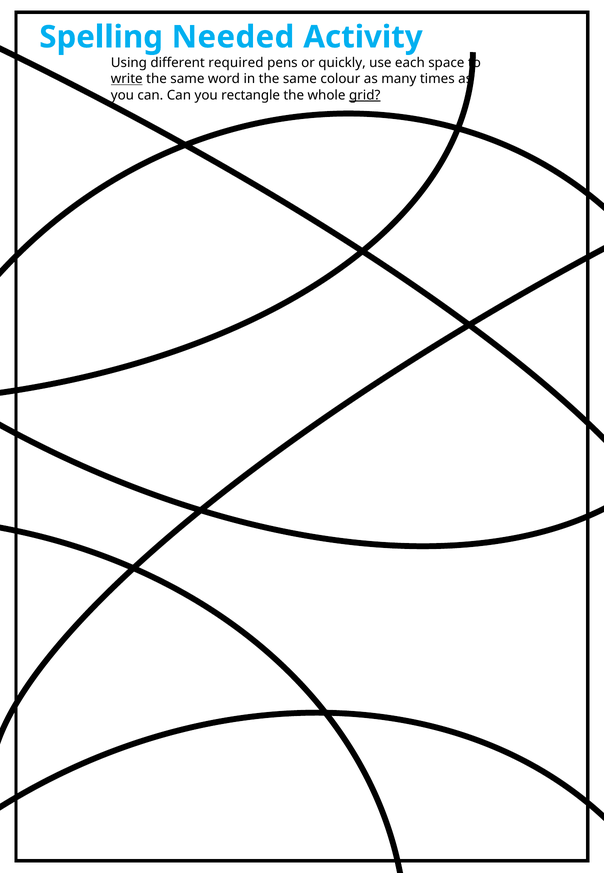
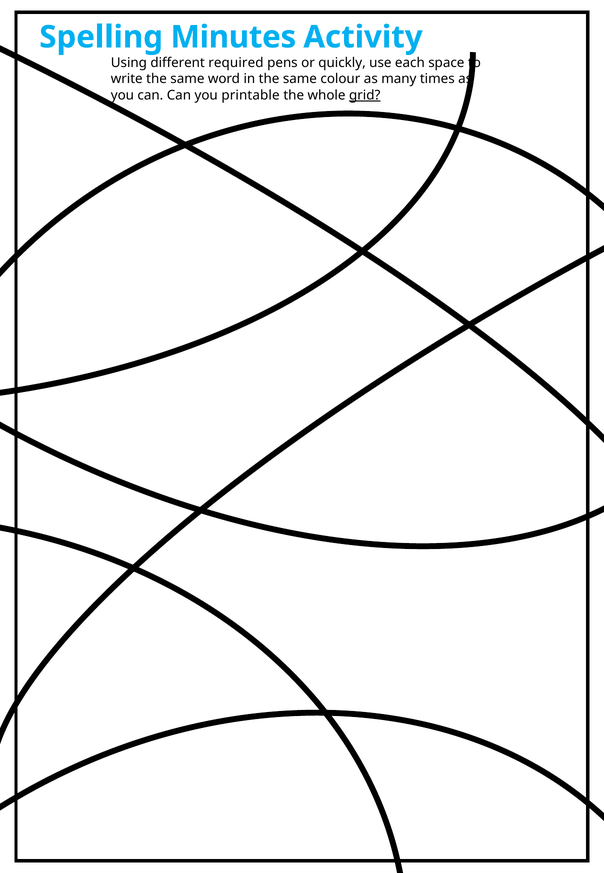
Needed: Needed -> Minutes
write underline: present -> none
rectangle: rectangle -> printable
